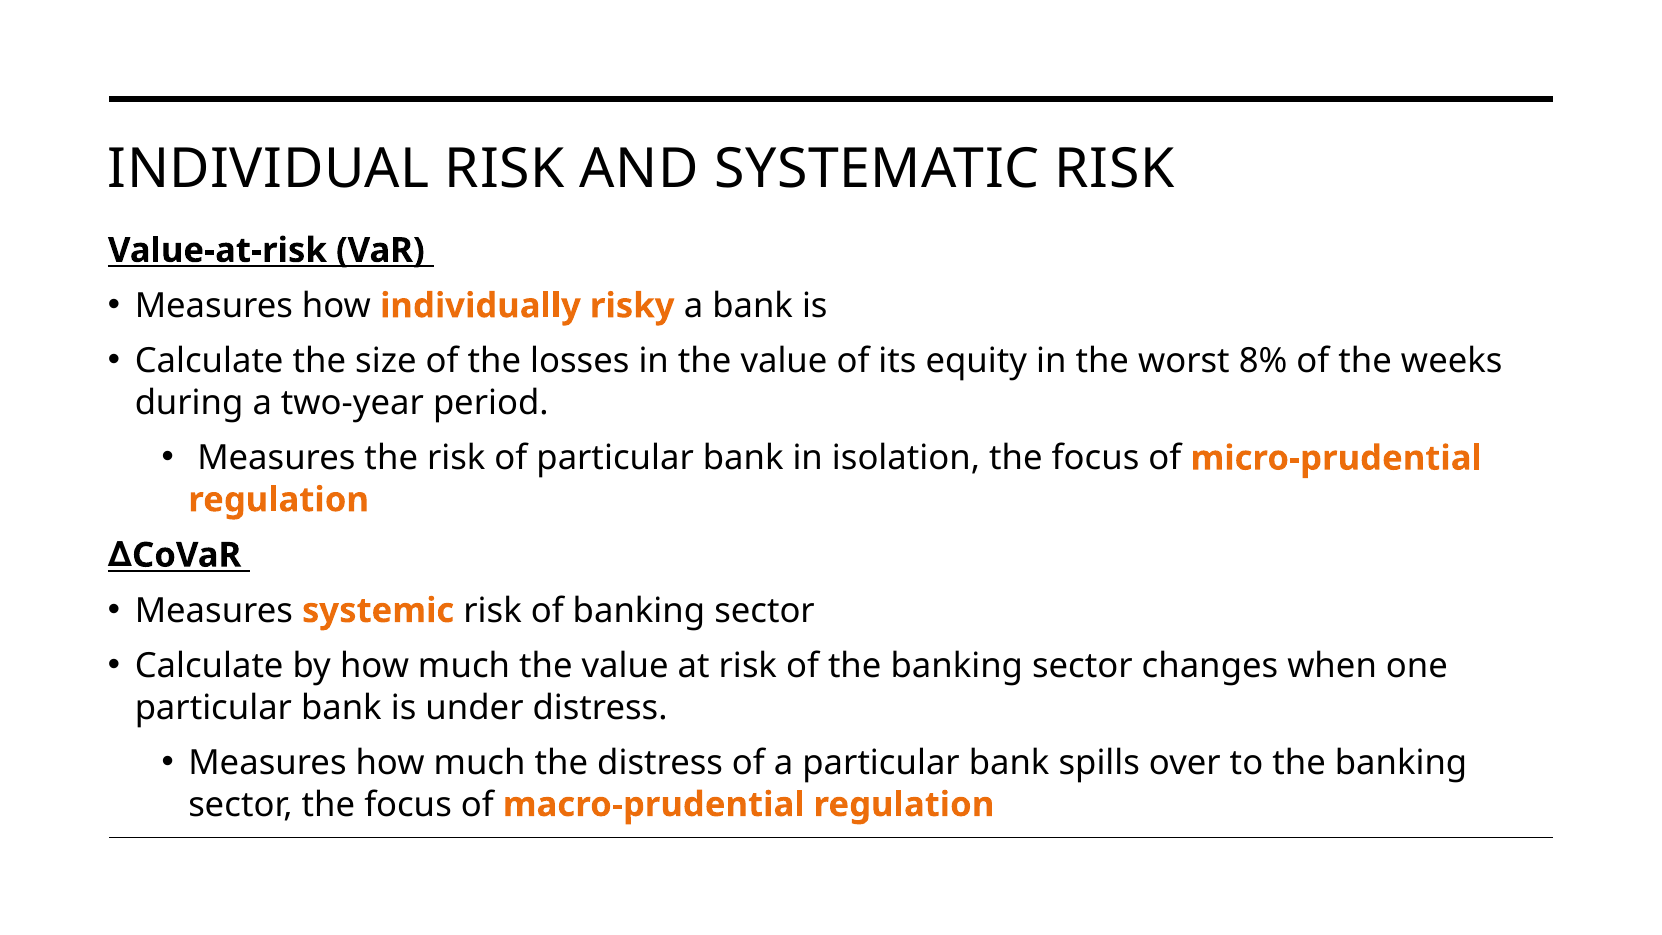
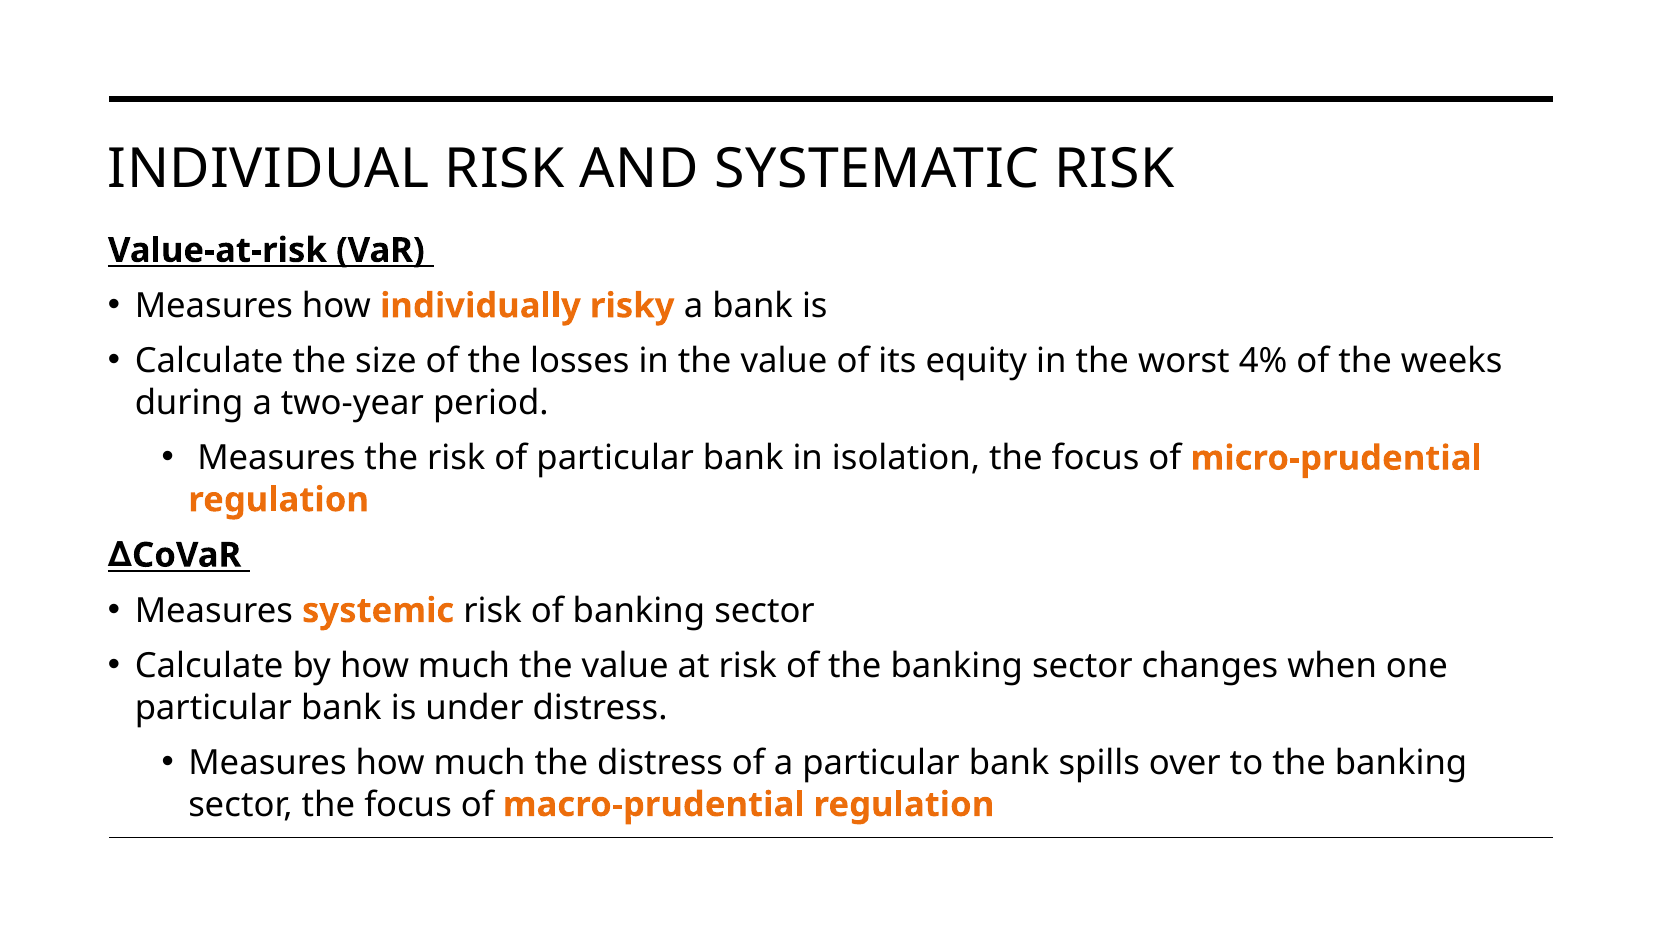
8%: 8% -> 4%
